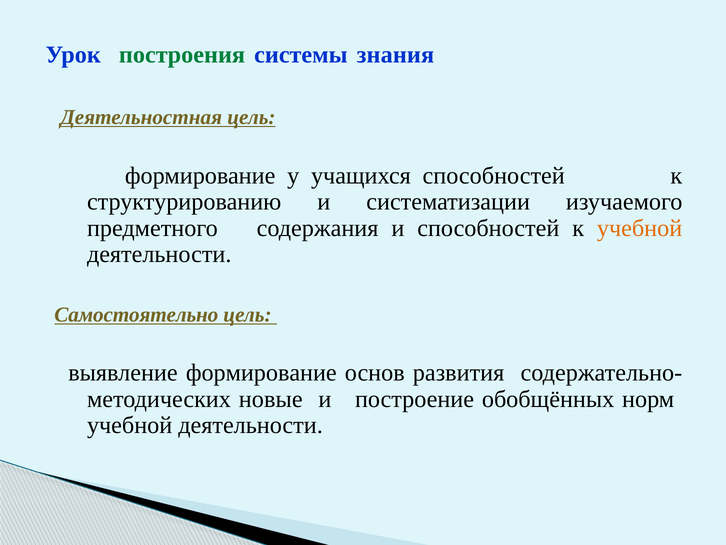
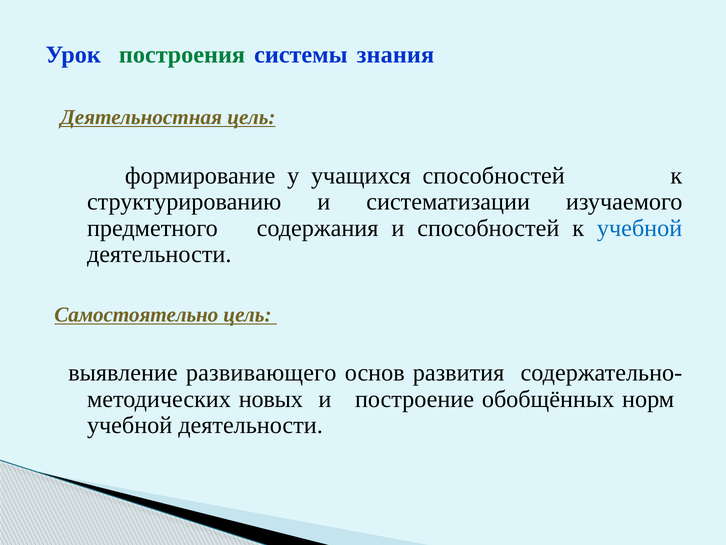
учебной at (640, 228) colour: orange -> blue
выявление формирование: формирование -> развивающего
новые: новые -> новых
